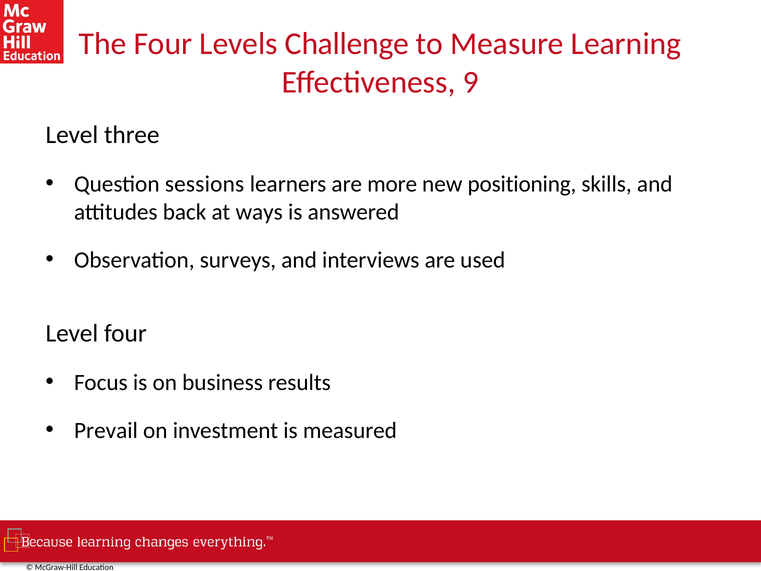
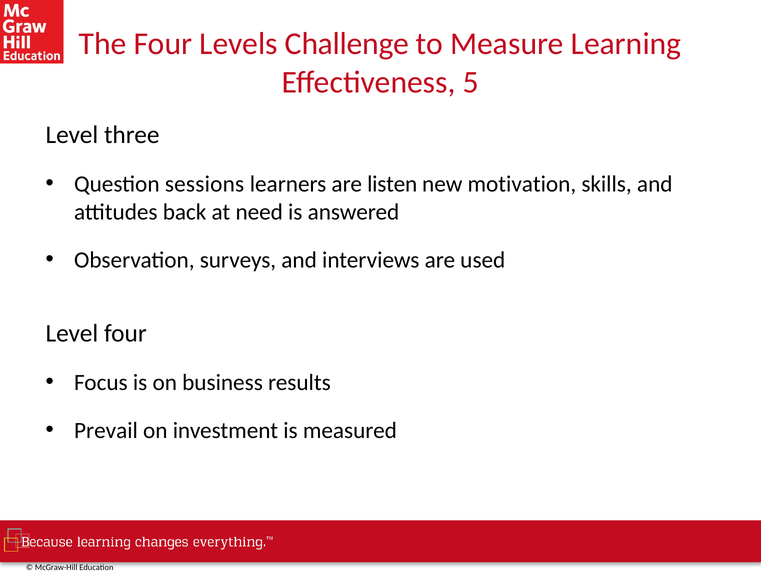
9: 9 -> 5
more: more -> listen
positioning: positioning -> motivation
ways: ways -> need
